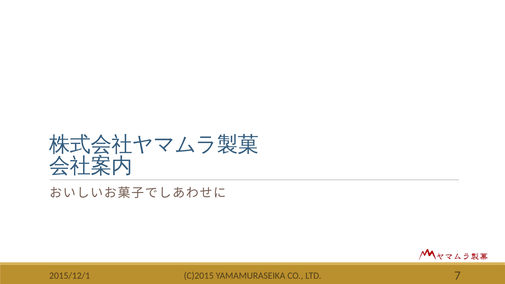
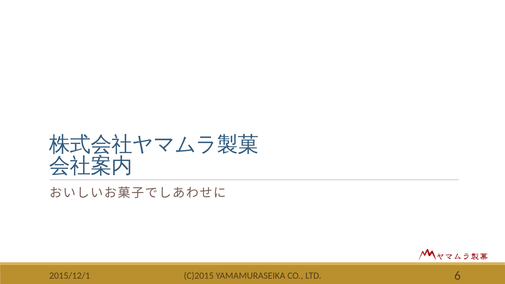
7: 7 -> 6
